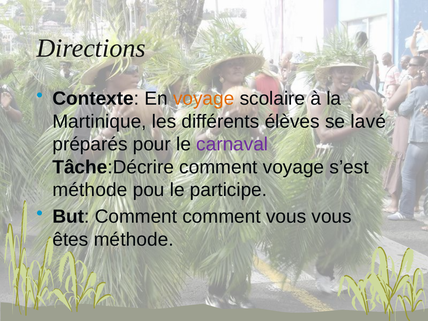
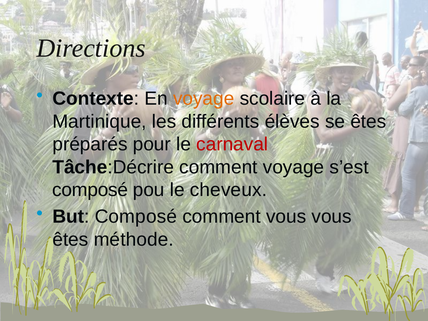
se lavé: lavé -> êtes
carnaval colour: purple -> red
méthode at (90, 190): méthode -> composé
participe: participe -> cheveux
But Comment: Comment -> Composé
